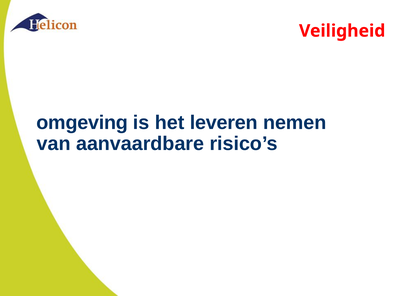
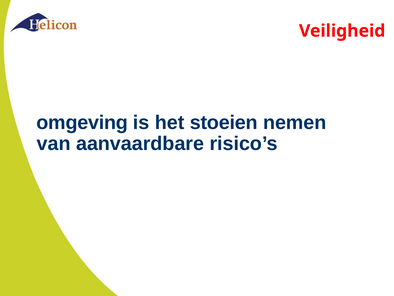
leveren: leveren -> stoeien
